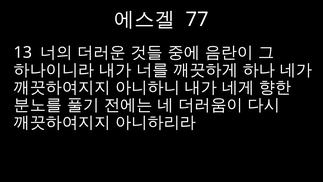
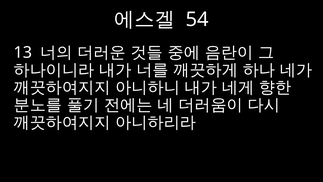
77: 77 -> 54
